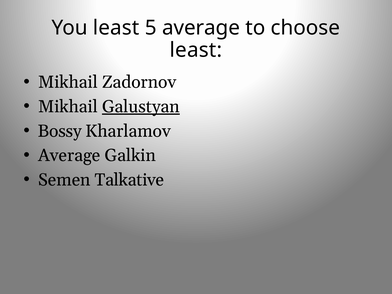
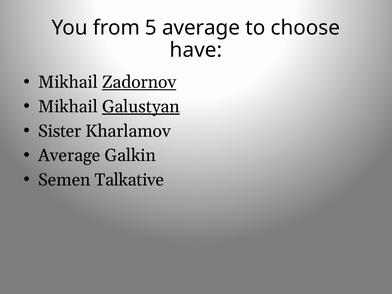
You least: least -> from
least at (196, 50): least -> have
Zadornov underline: none -> present
Bossy: Bossy -> Sister
